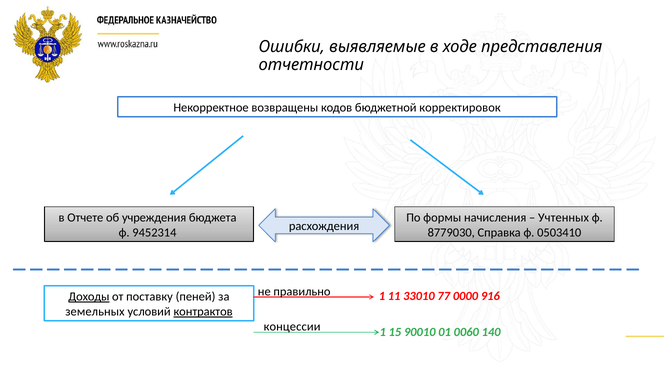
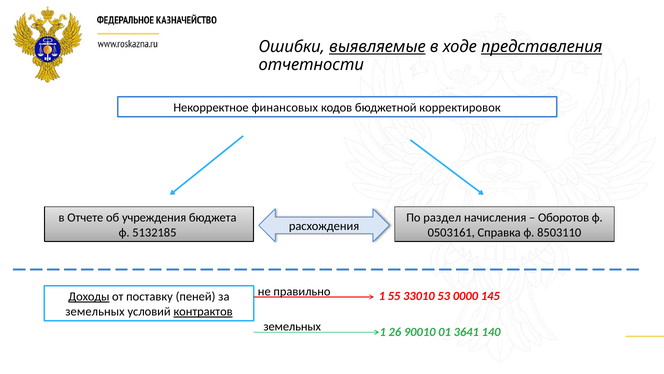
выявляемые underline: none -> present
представления underline: none -> present
возвращены: возвращены -> финансовых
формы: формы -> раздел
Учтенных: Учтенных -> Оборотов
9452314: 9452314 -> 5132185
8779030: 8779030 -> 0503161
0503410: 0503410 -> 8503110
11: 11 -> 55
77: 77 -> 53
916: 916 -> 145
концессии at (292, 326): концессии -> земельных
15: 15 -> 26
0060: 0060 -> 3641
